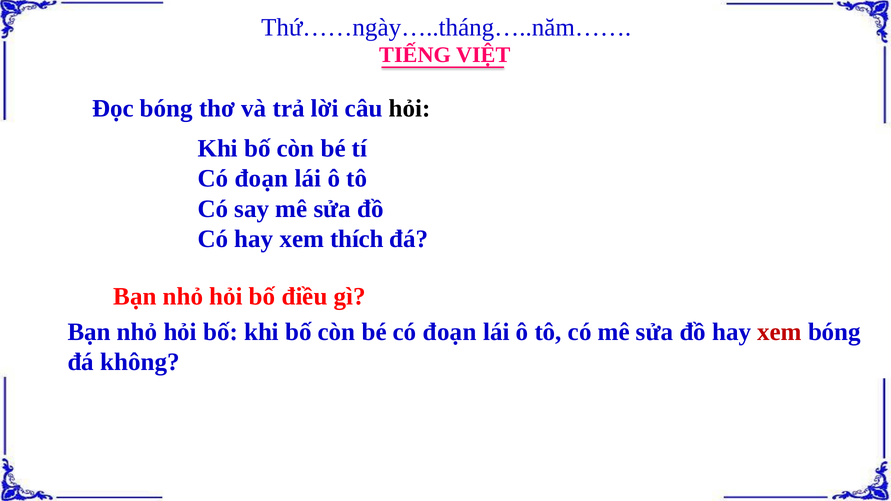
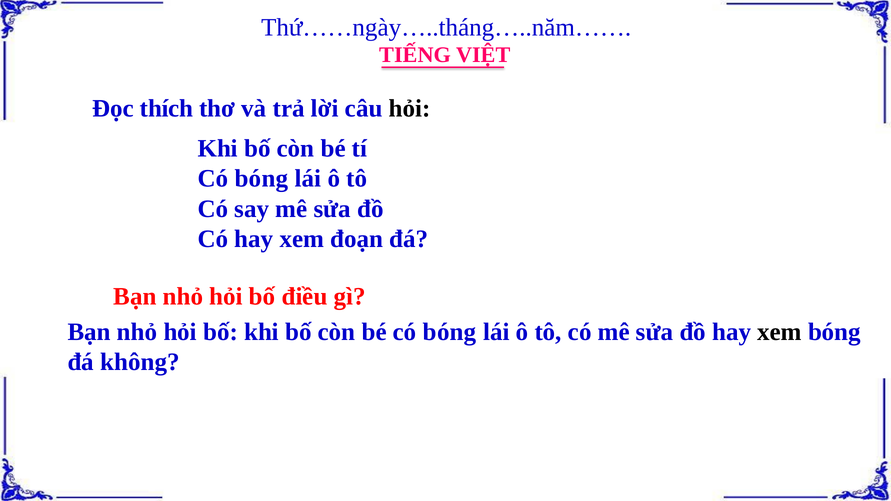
Đọc bóng: bóng -> thích
đoạn at (261, 179): đoạn -> bóng
thích: thích -> đoạn
bé có đoạn: đoạn -> bóng
xem at (780, 332) colour: red -> black
